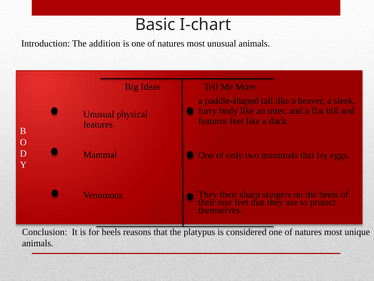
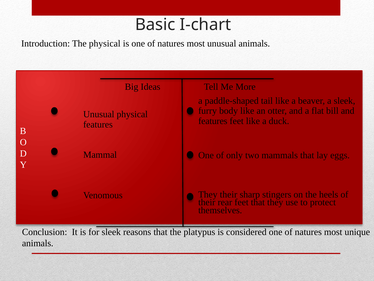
The addition: addition -> physical
for heels: heels -> sleek
